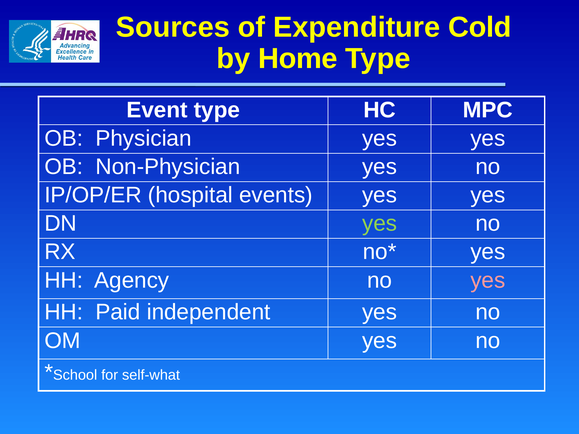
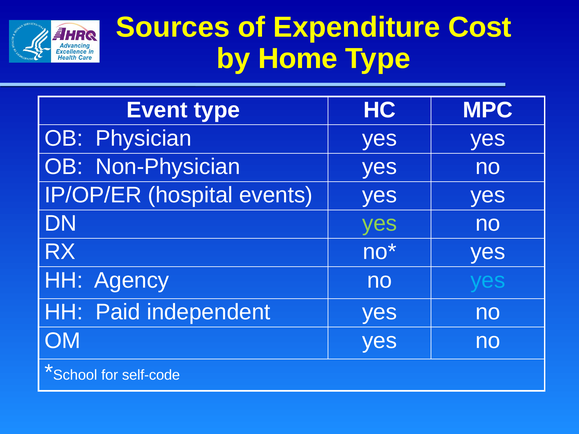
Cold: Cold -> Cost
yes at (488, 280) colour: pink -> light blue
self-what: self-what -> self-code
